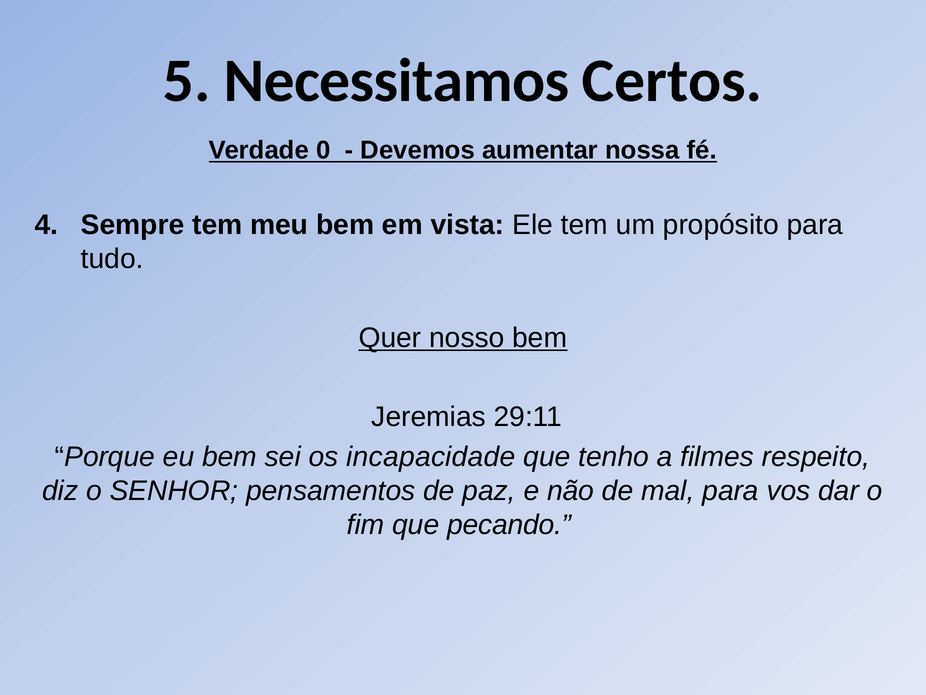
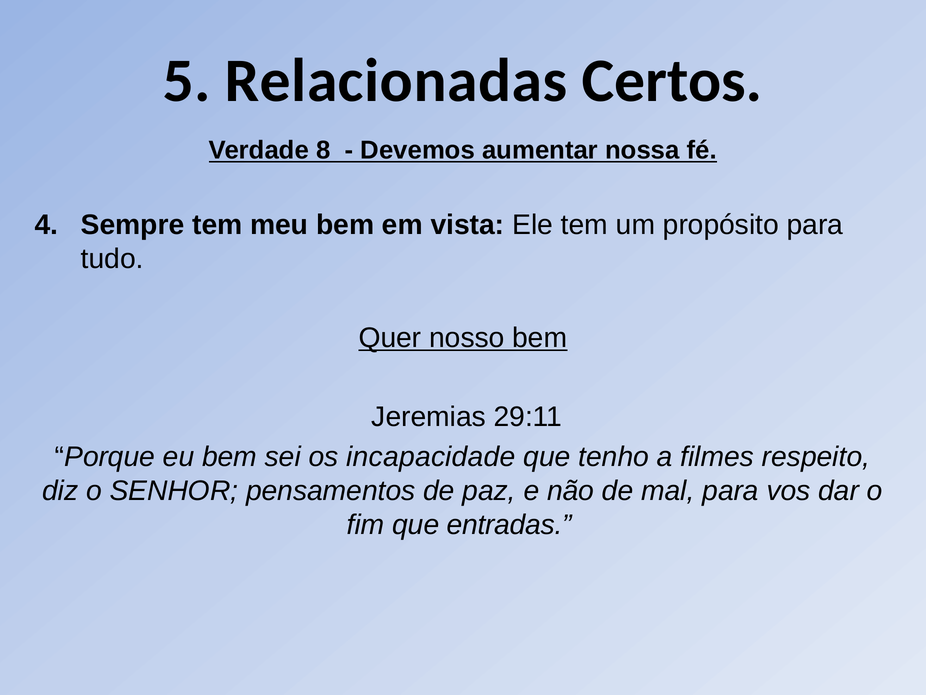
Necessitamos: Necessitamos -> Relacionadas
0: 0 -> 8
pecando: pecando -> entradas
